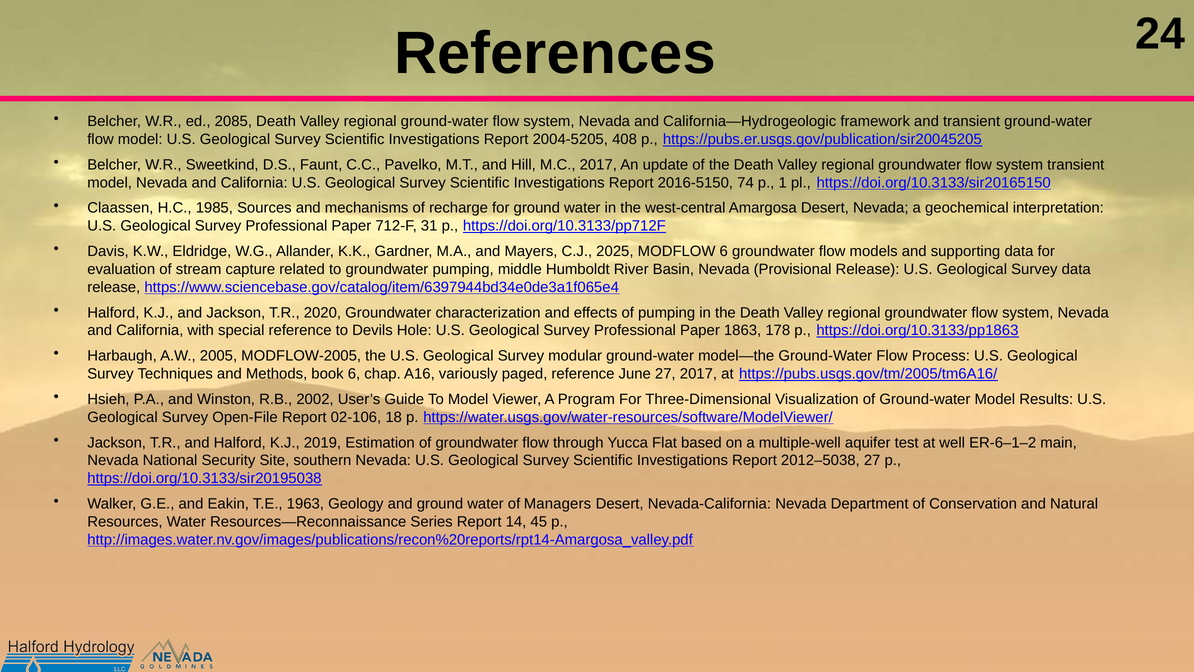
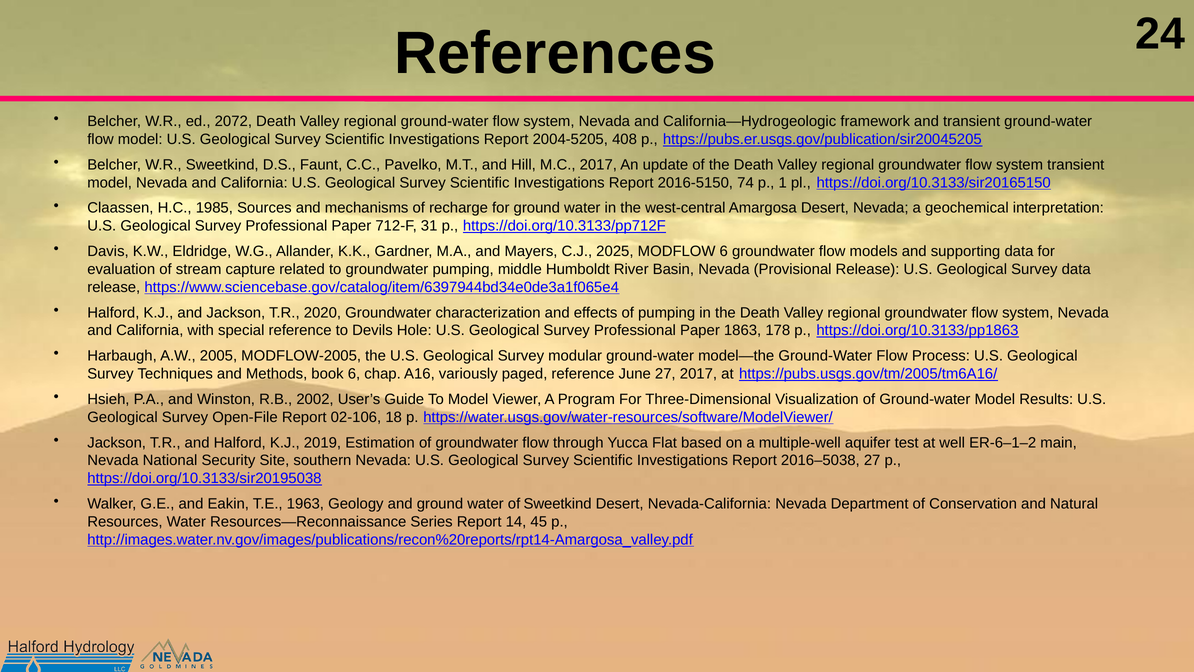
2085: 2085 -> 2072
2012–5038: 2012–5038 -> 2016–5038
of Managers: Managers -> Sweetkind
